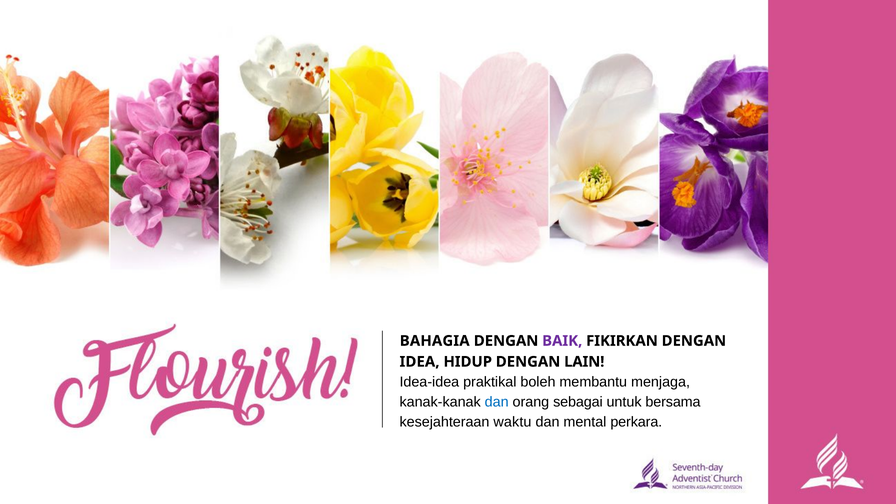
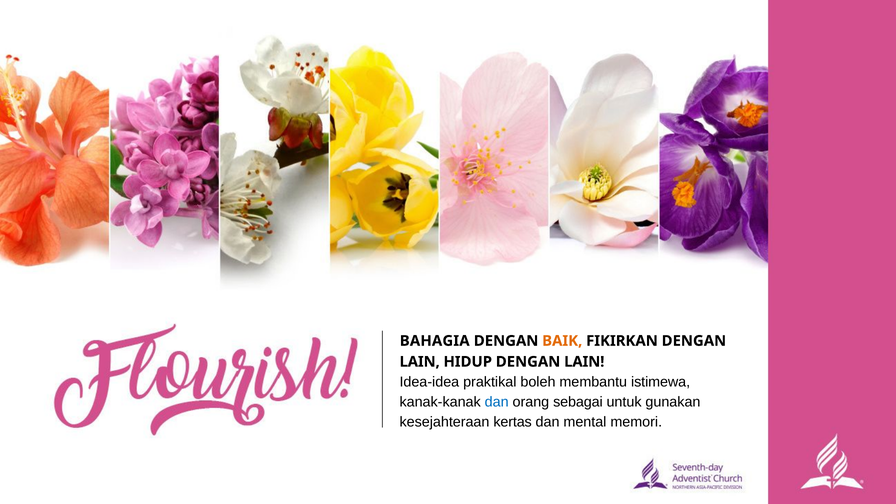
BAIK colour: purple -> orange
IDEA at (420, 362): IDEA -> LAIN
menjaga: menjaga -> istimewa
bersama: bersama -> gunakan
waktu: waktu -> kertas
perkara: perkara -> memori
